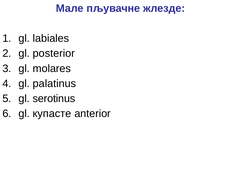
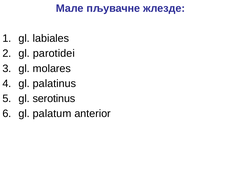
posterior: posterior -> parotidei
купасте: купасте -> palatum
